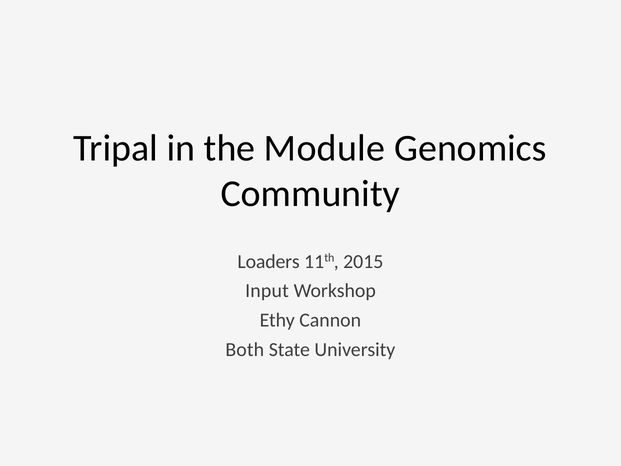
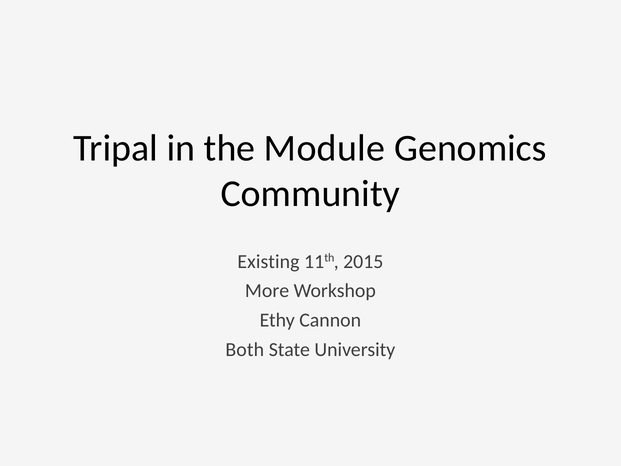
Loaders: Loaders -> Existing
Input: Input -> More
